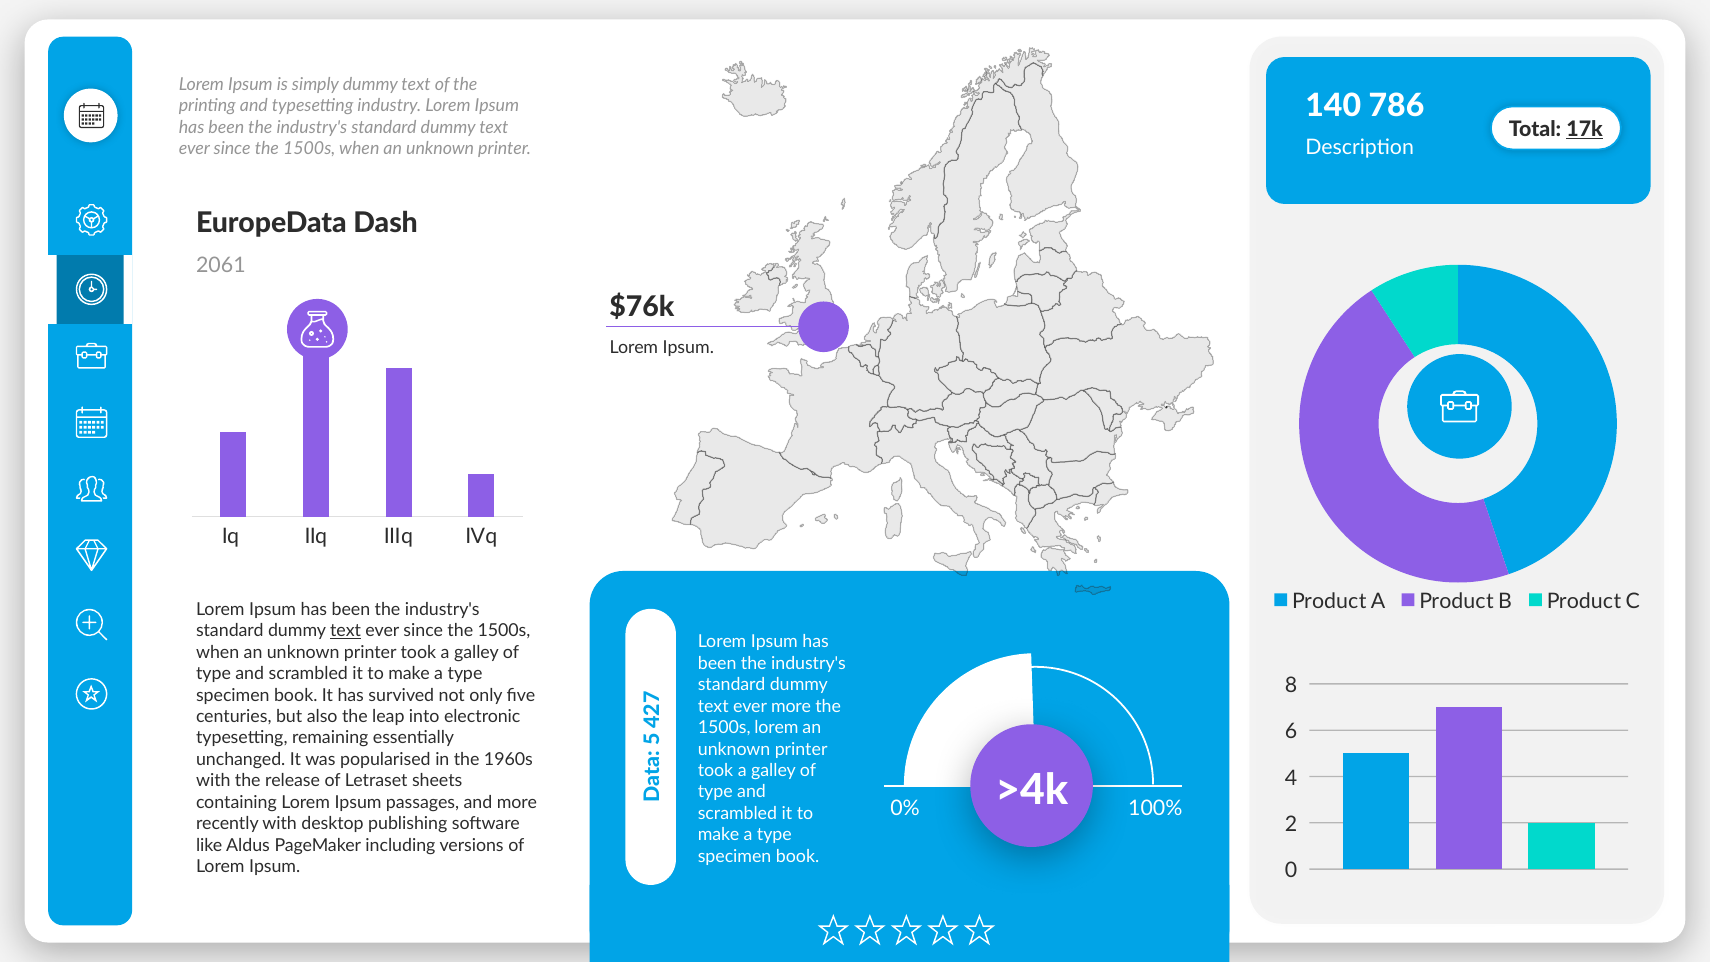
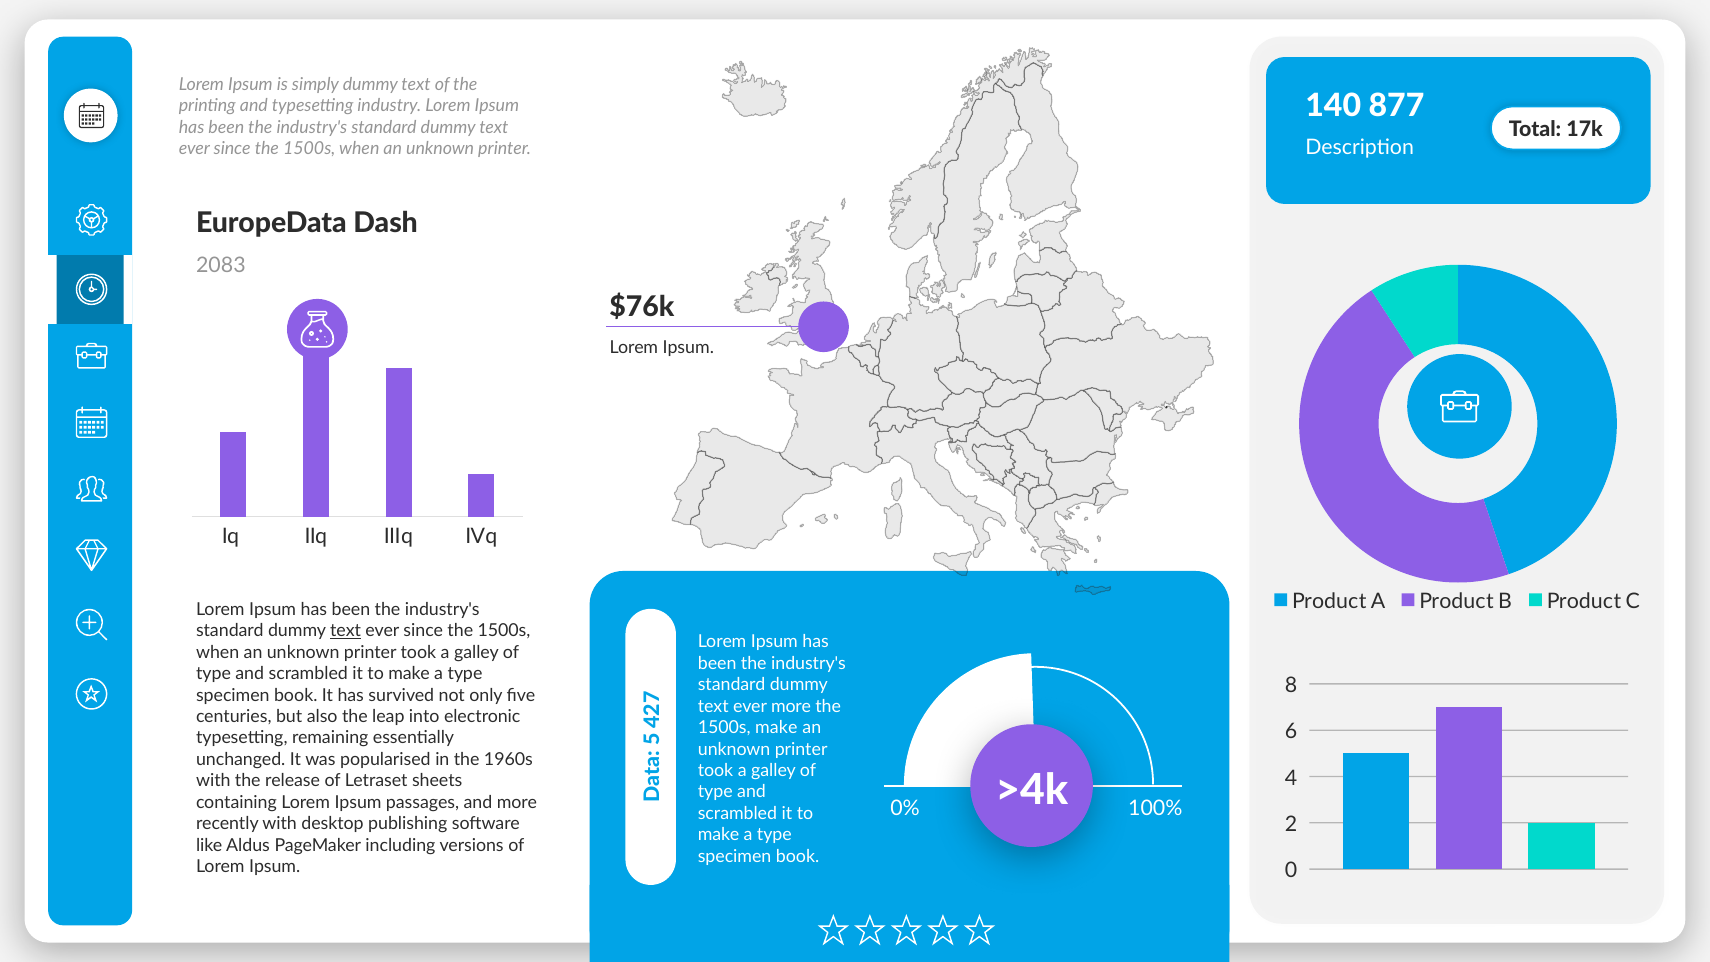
786: 786 -> 877
17k underline: present -> none
2061: 2061 -> 2083
1500s lorem: lorem -> make
